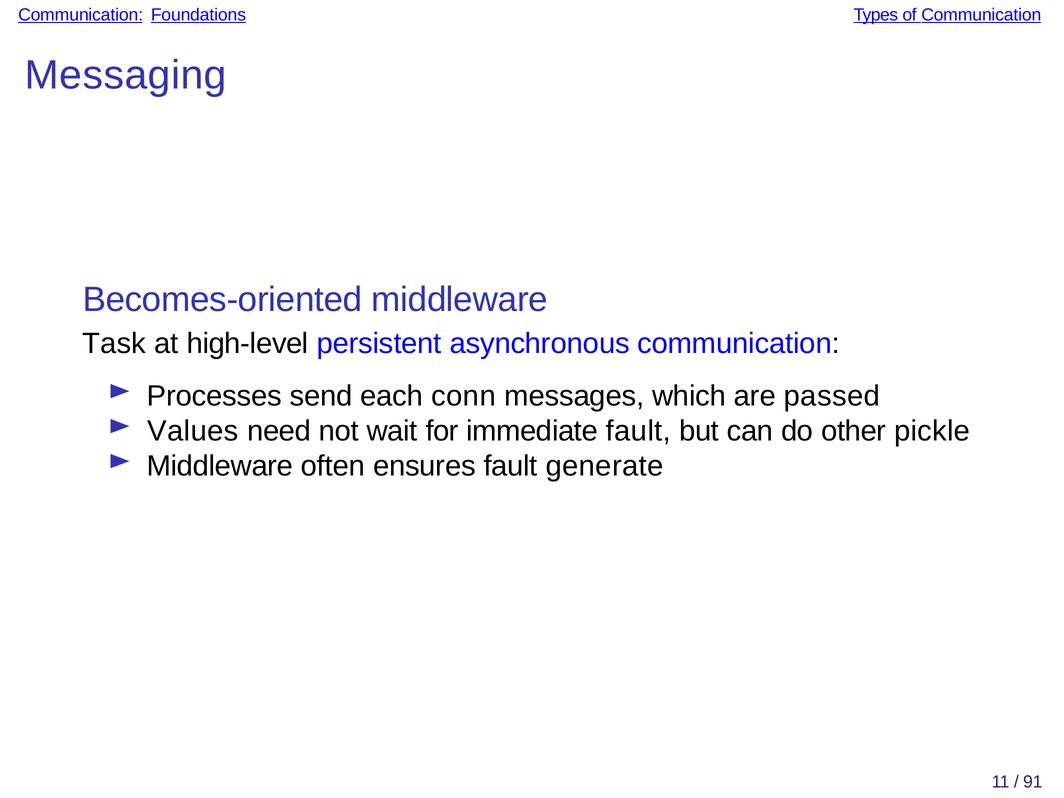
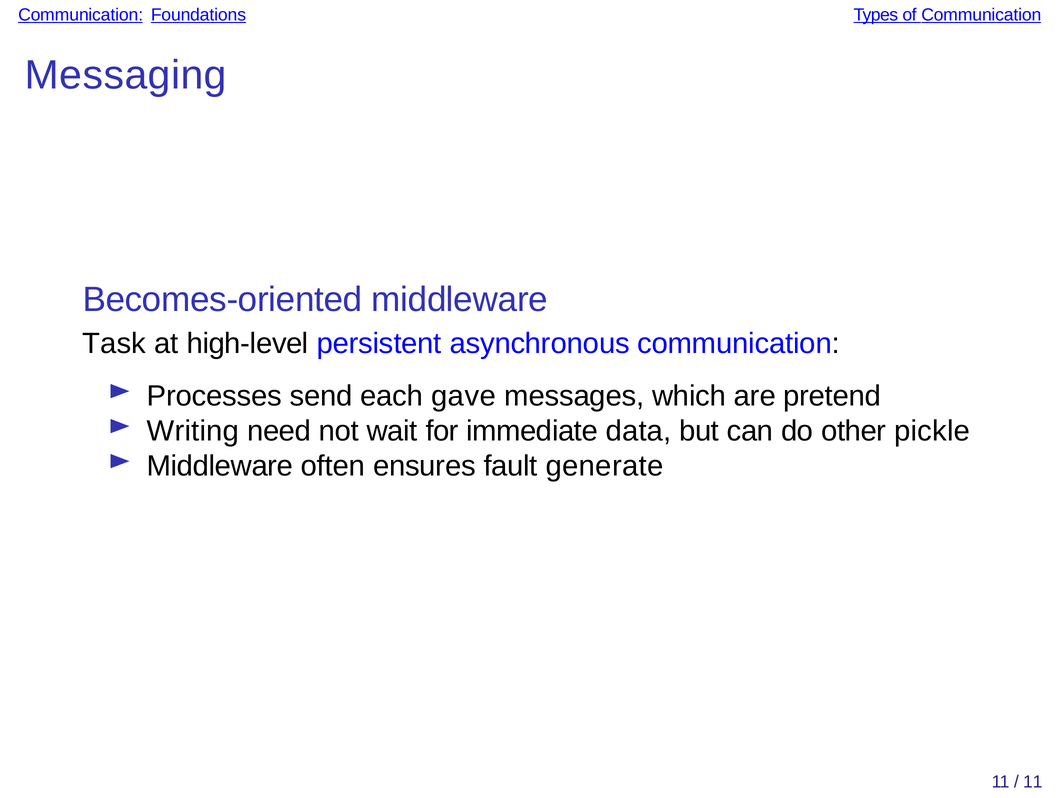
conn: conn -> gave
passed: passed -> pretend
Values: Values -> Writing
immediate fault: fault -> data
91 at (1033, 783): 91 -> 11
